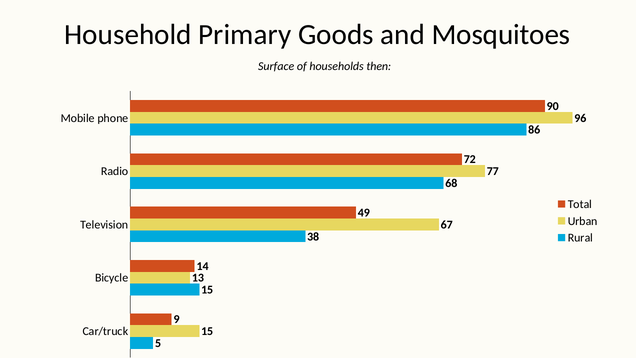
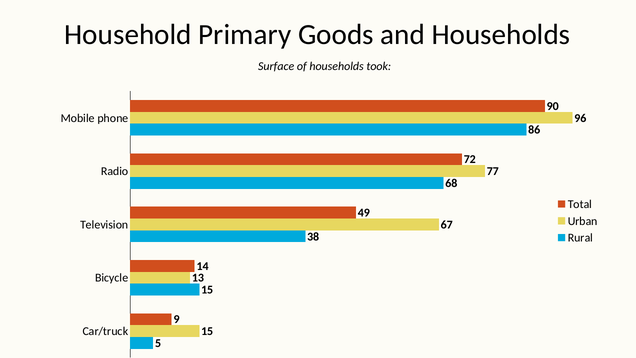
and Mosquitoes: Mosquitoes -> Households
then: then -> took
